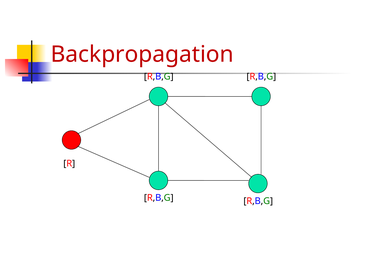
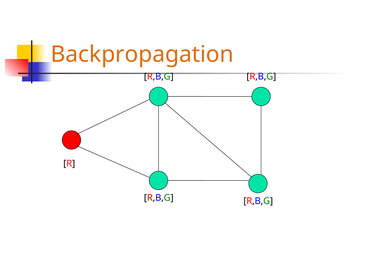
Backpropagation colour: red -> orange
